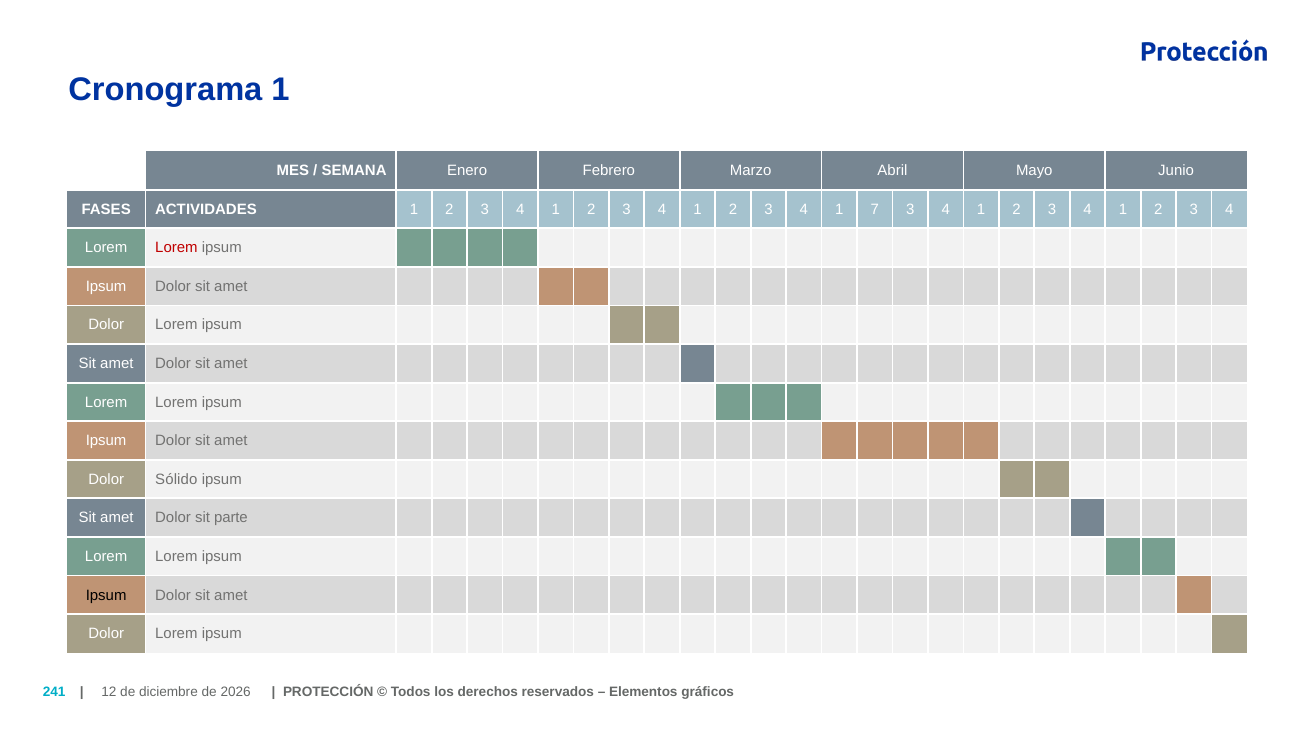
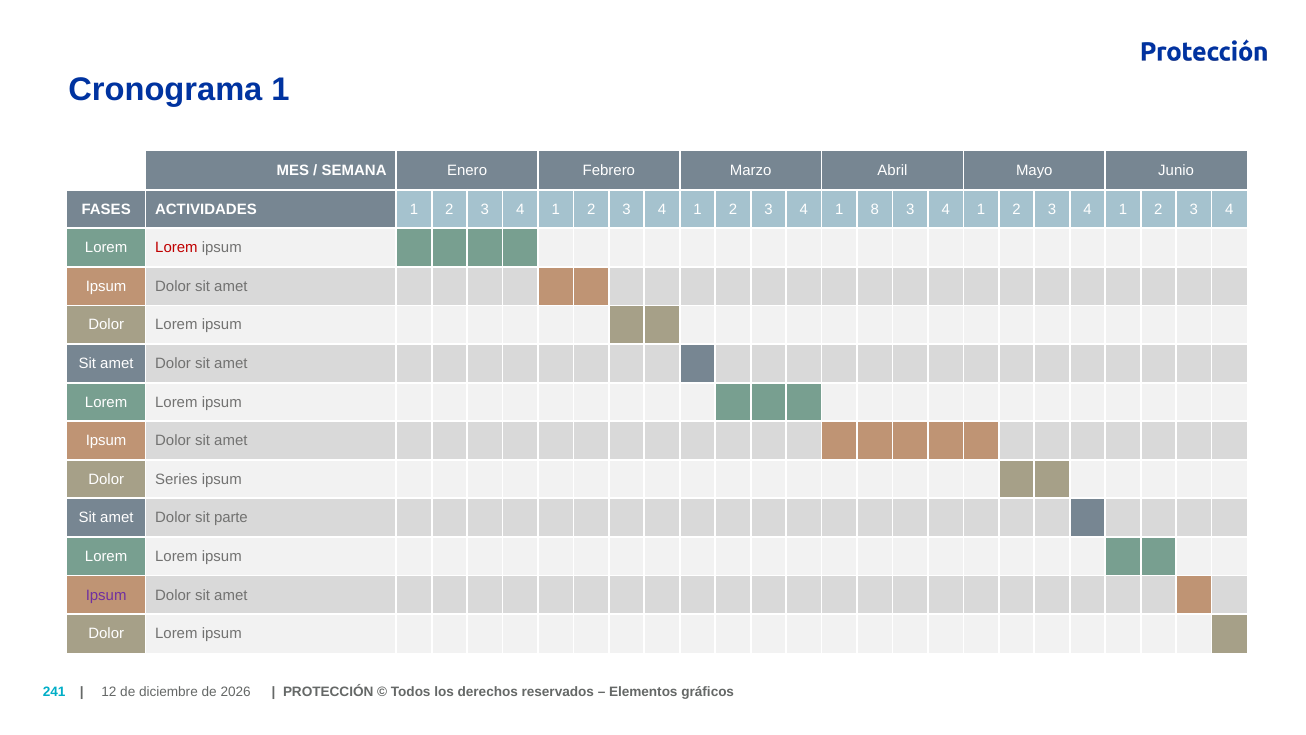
7: 7 -> 8
Sólido: Sólido -> Series
Ipsum at (106, 595) colour: black -> purple
